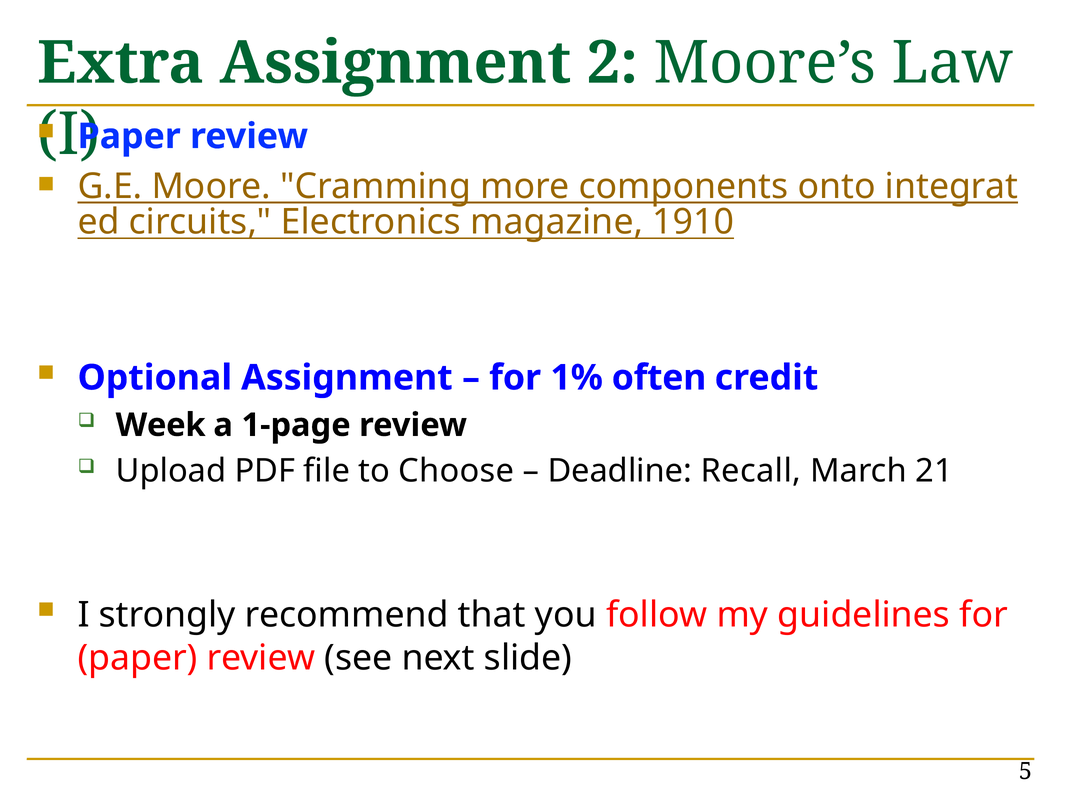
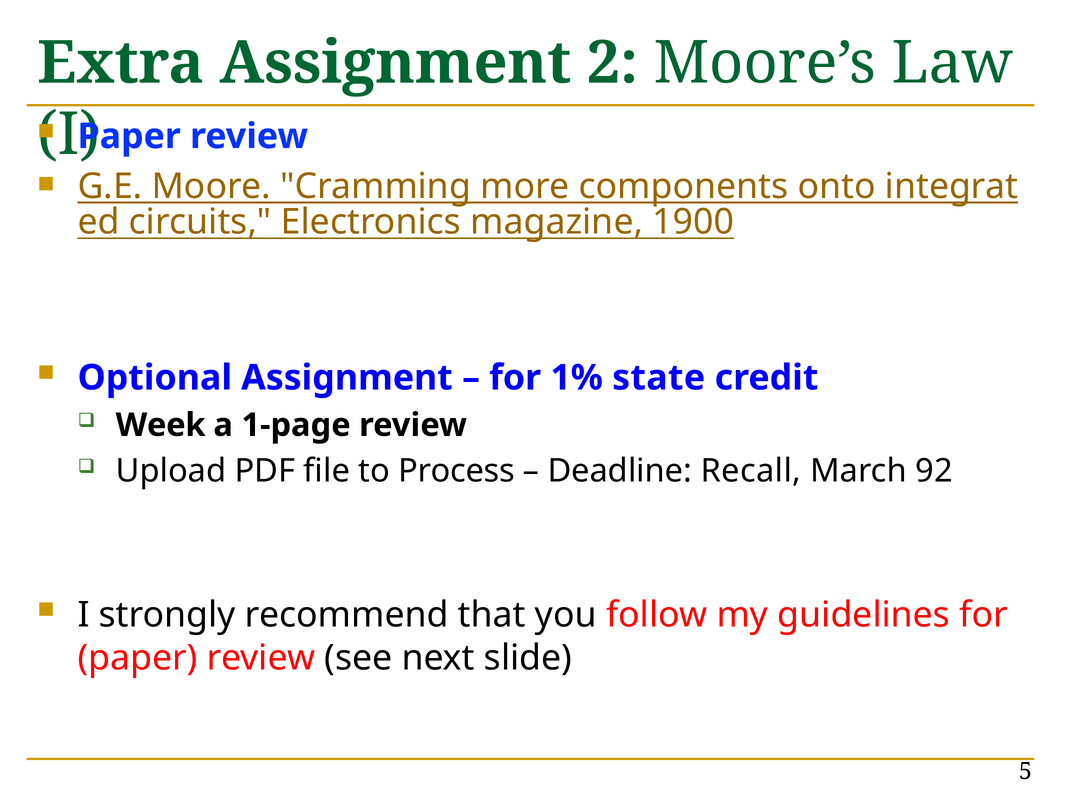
1910: 1910 -> 1900
often: often -> state
Choose: Choose -> Process
21: 21 -> 92
